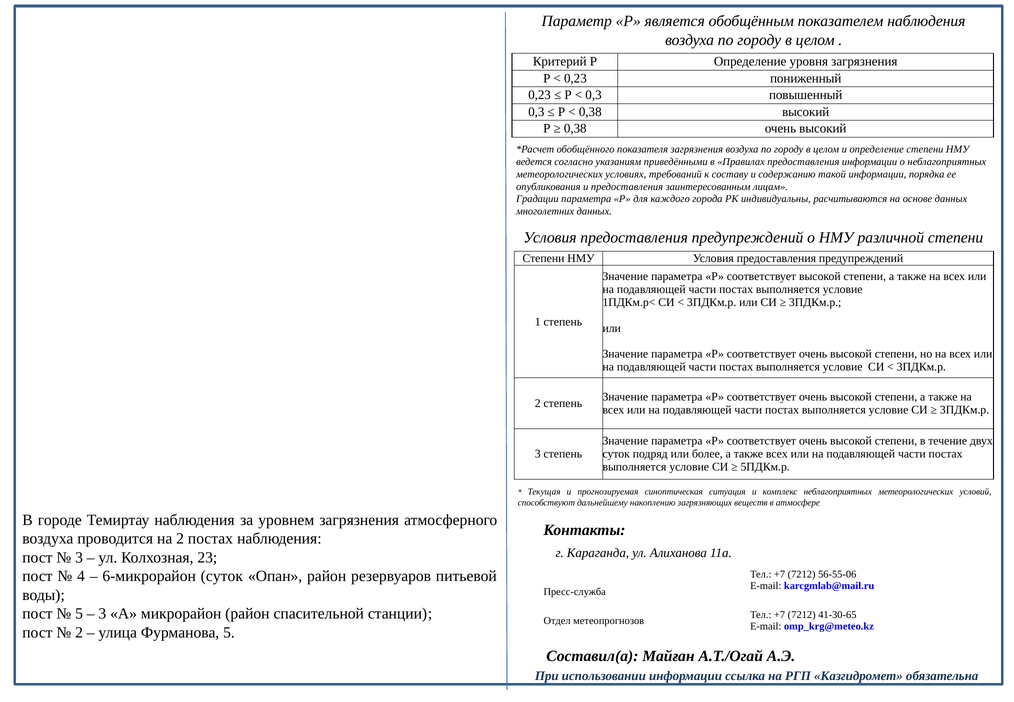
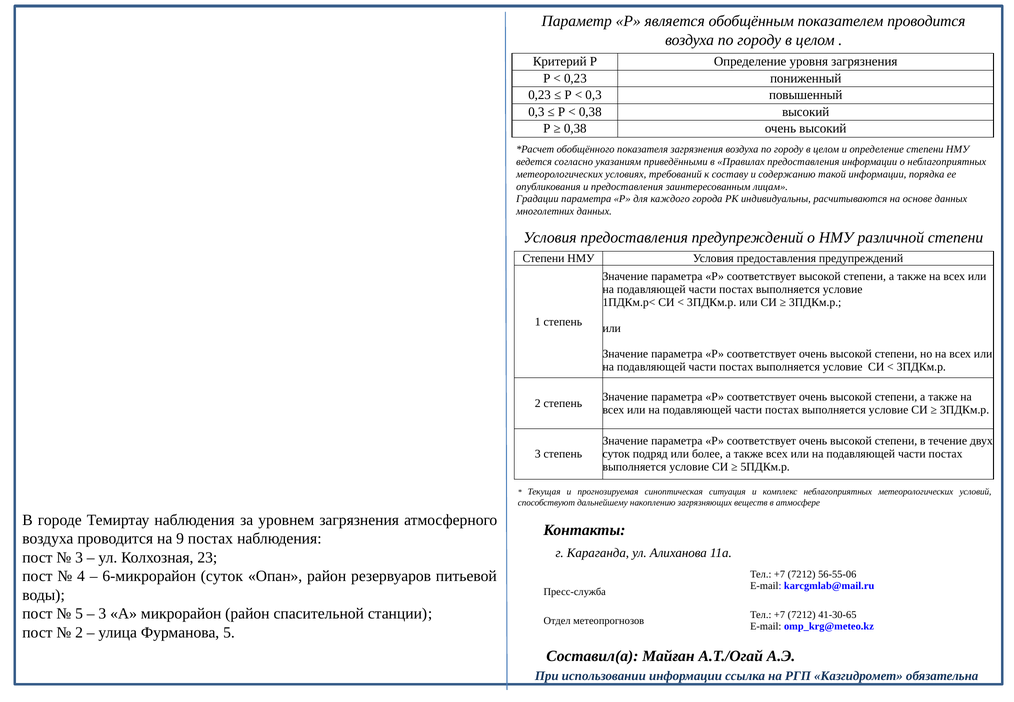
показателем наблюдения: наблюдения -> проводится
на 2: 2 -> 9
